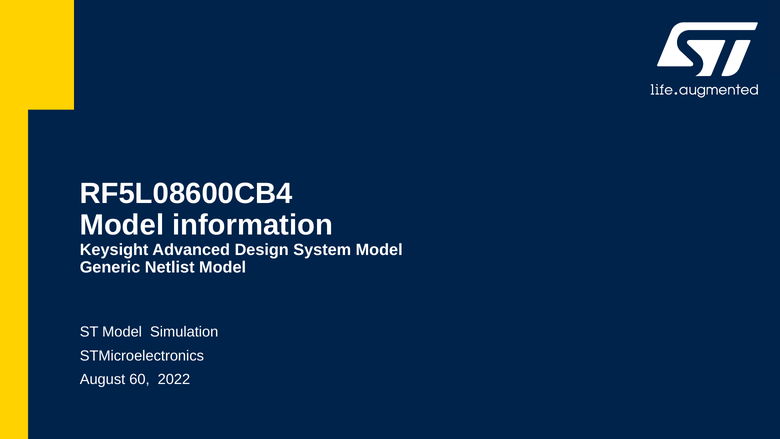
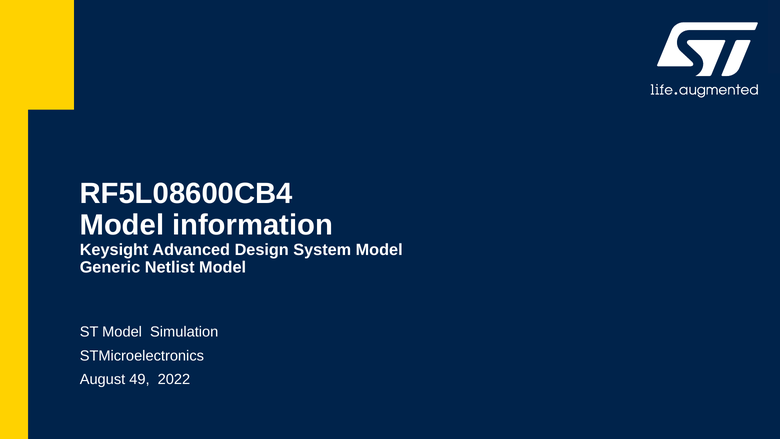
60: 60 -> 49
